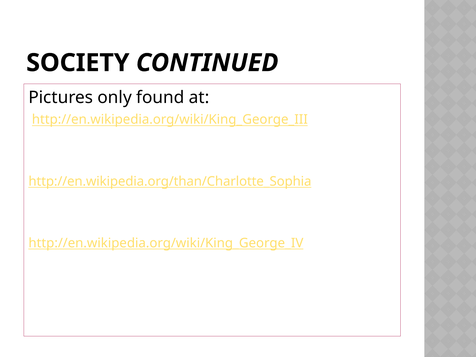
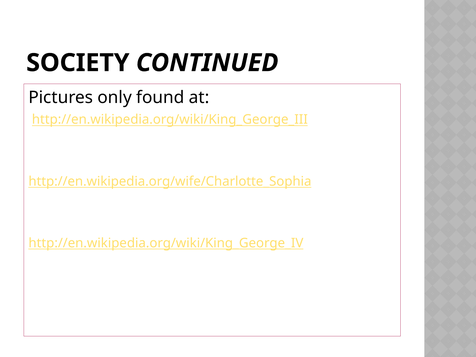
http://en.wikipedia.org/than/Charlotte_Sophia: http://en.wikipedia.org/than/Charlotte_Sophia -> http://en.wikipedia.org/wife/Charlotte_Sophia
